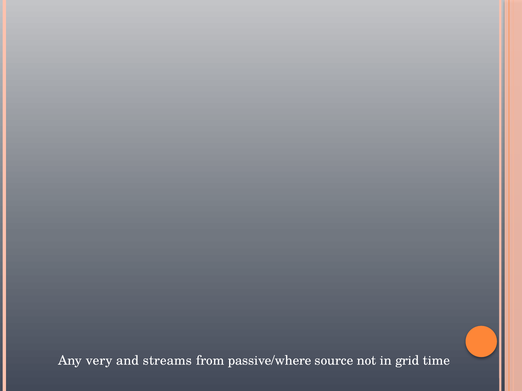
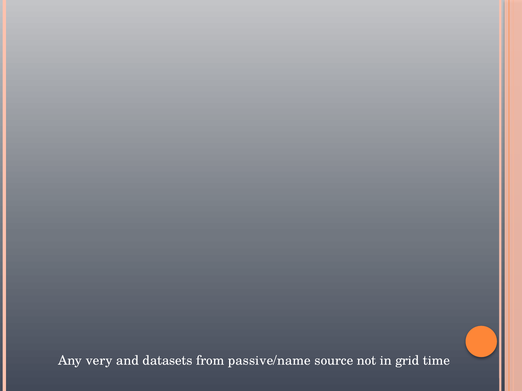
streams: streams -> datasets
passive/where: passive/where -> passive/name
